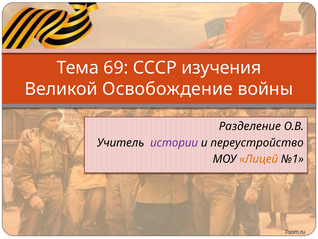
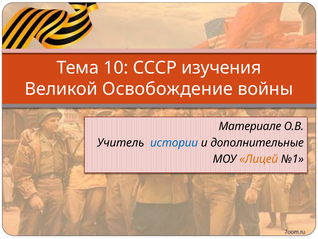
69: 69 -> 10
Разделение: Разделение -> Материале
истории colour: purple -> blue
переустройство: переустройство -> дополнительные
